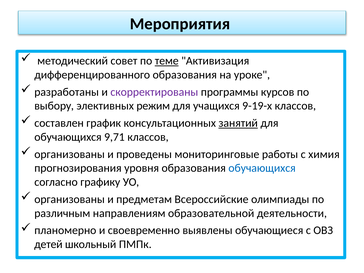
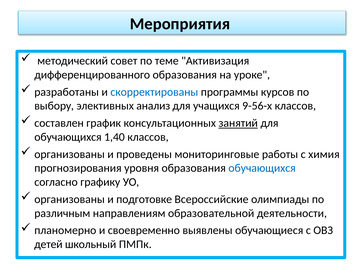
теме underline: present -> none
скорректированы colour: purple -> blue
режим: режим -> анализ
9-19-х: 9-19-х -> 9-56-х
9,71: 9,71 -> 1,40
предметам: предметам -> подготовке
